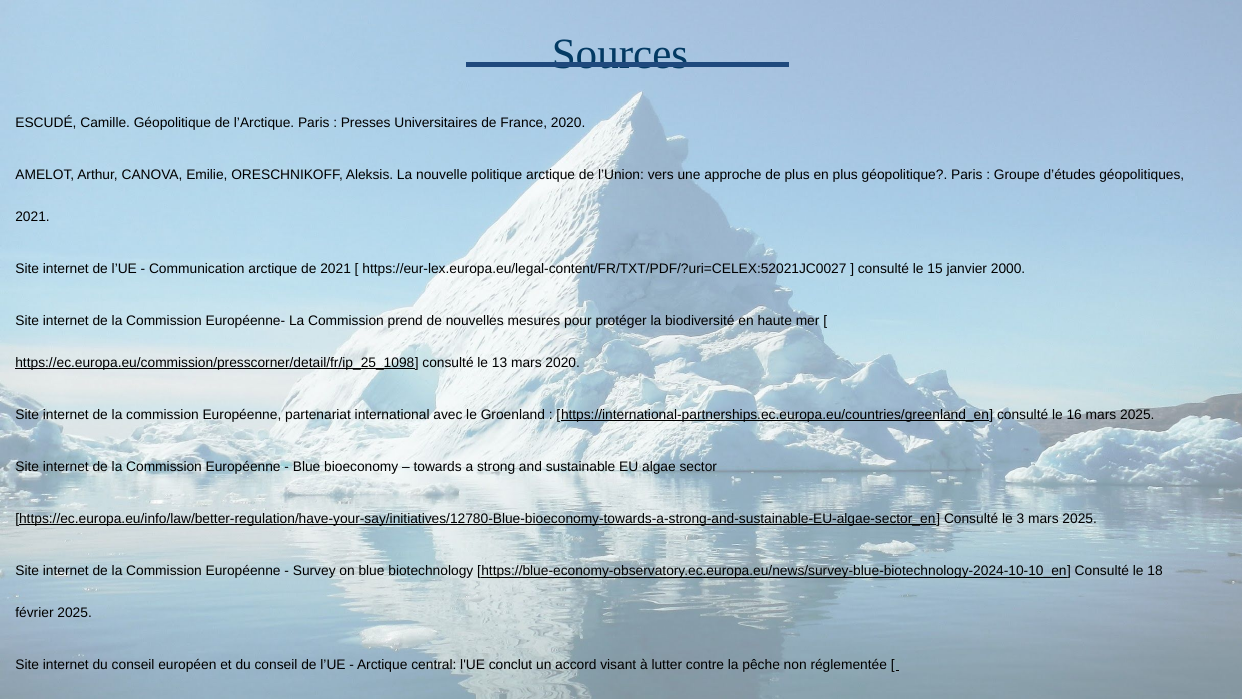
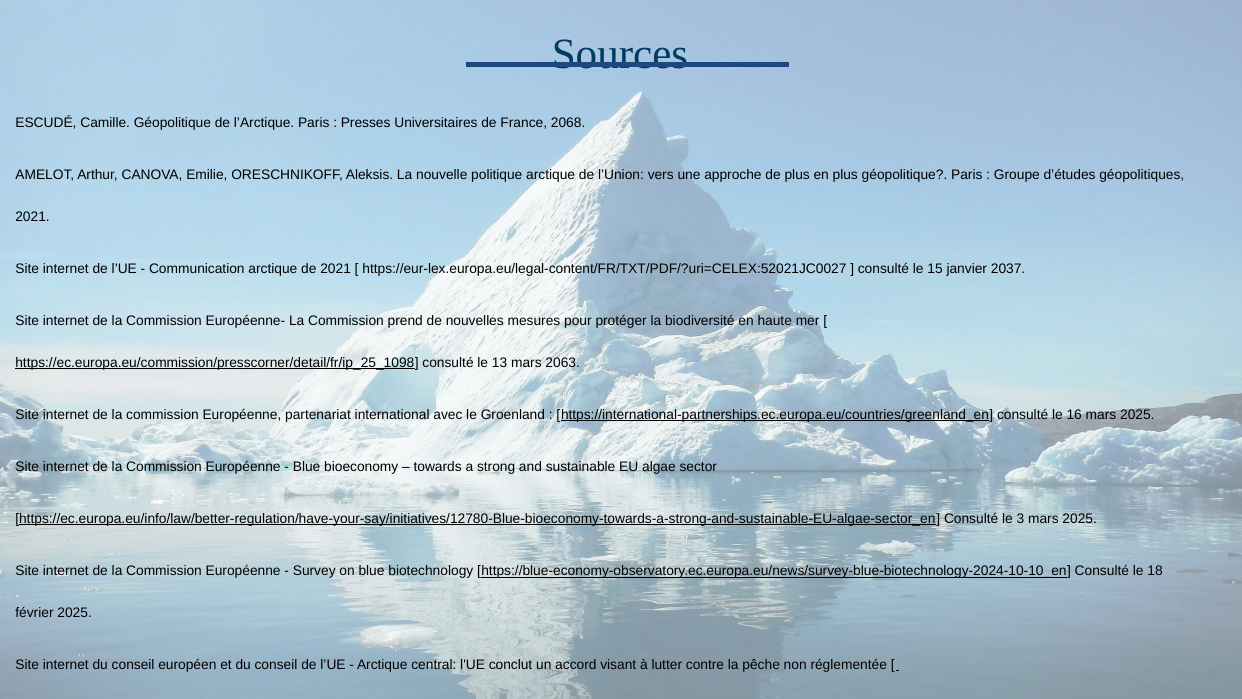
France 2020: 2020 -> 2068
2000: 2000 -> 2037
mars 2020: 2020 -> 2063
